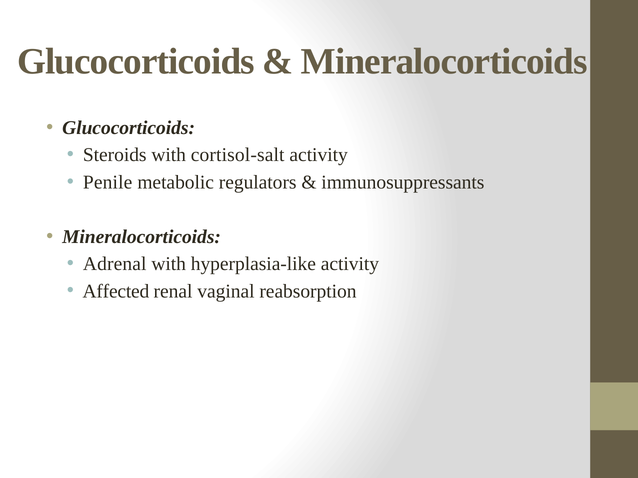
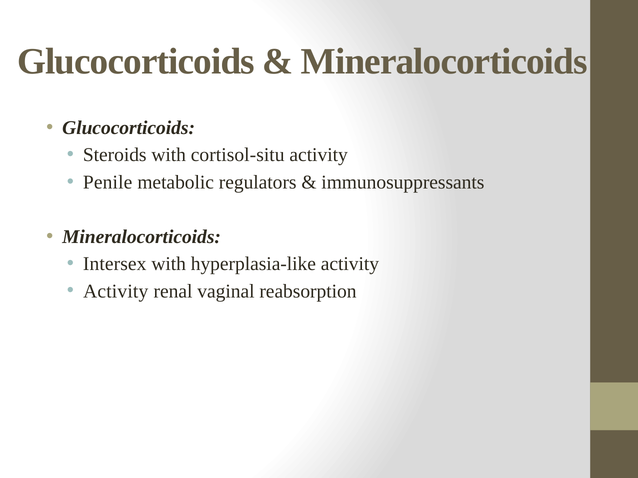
cortisol-salt: cortisol-salt -> cortisol-situ
Adrenal: Adrenal -> Intersex
Affected at (116, 291): Affected -> Activity
